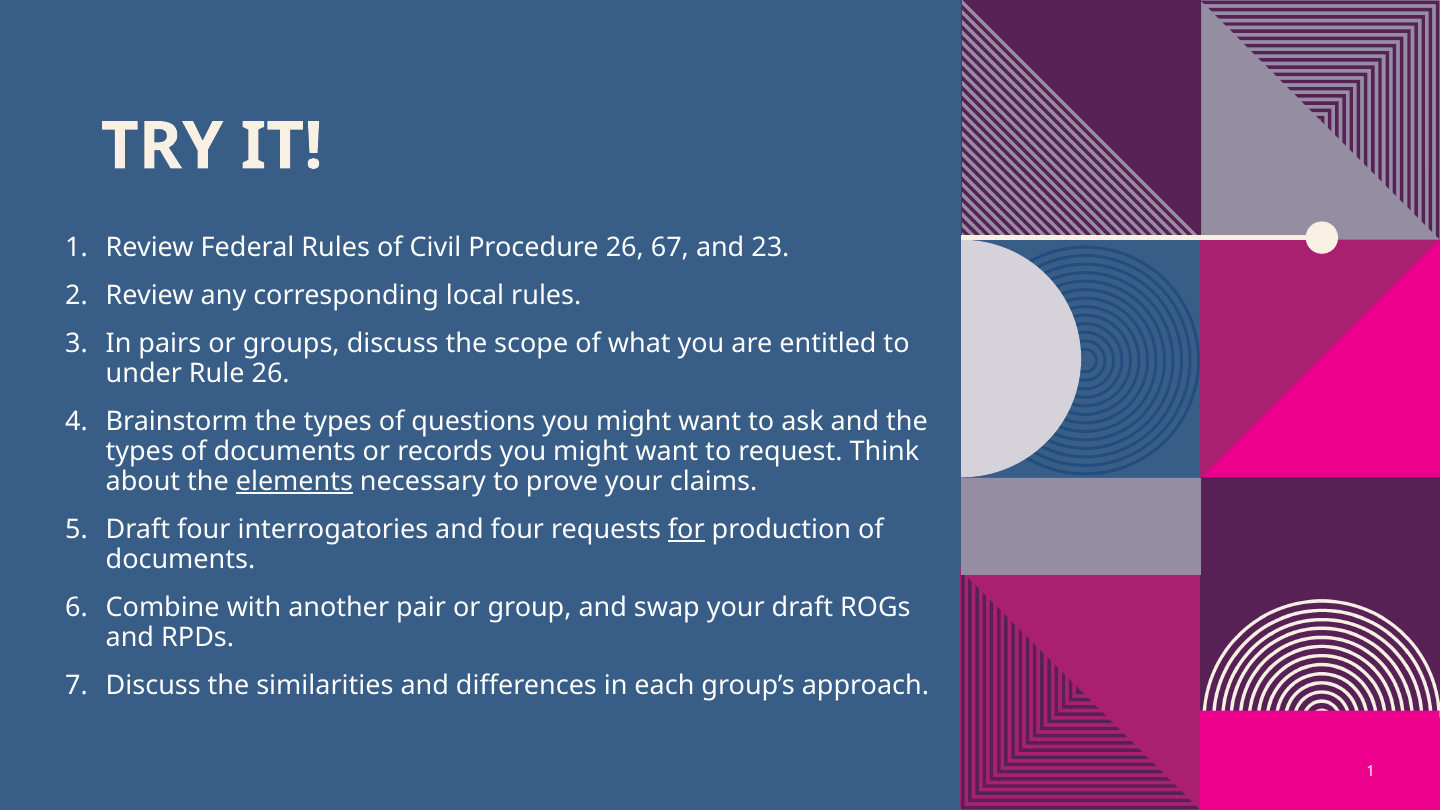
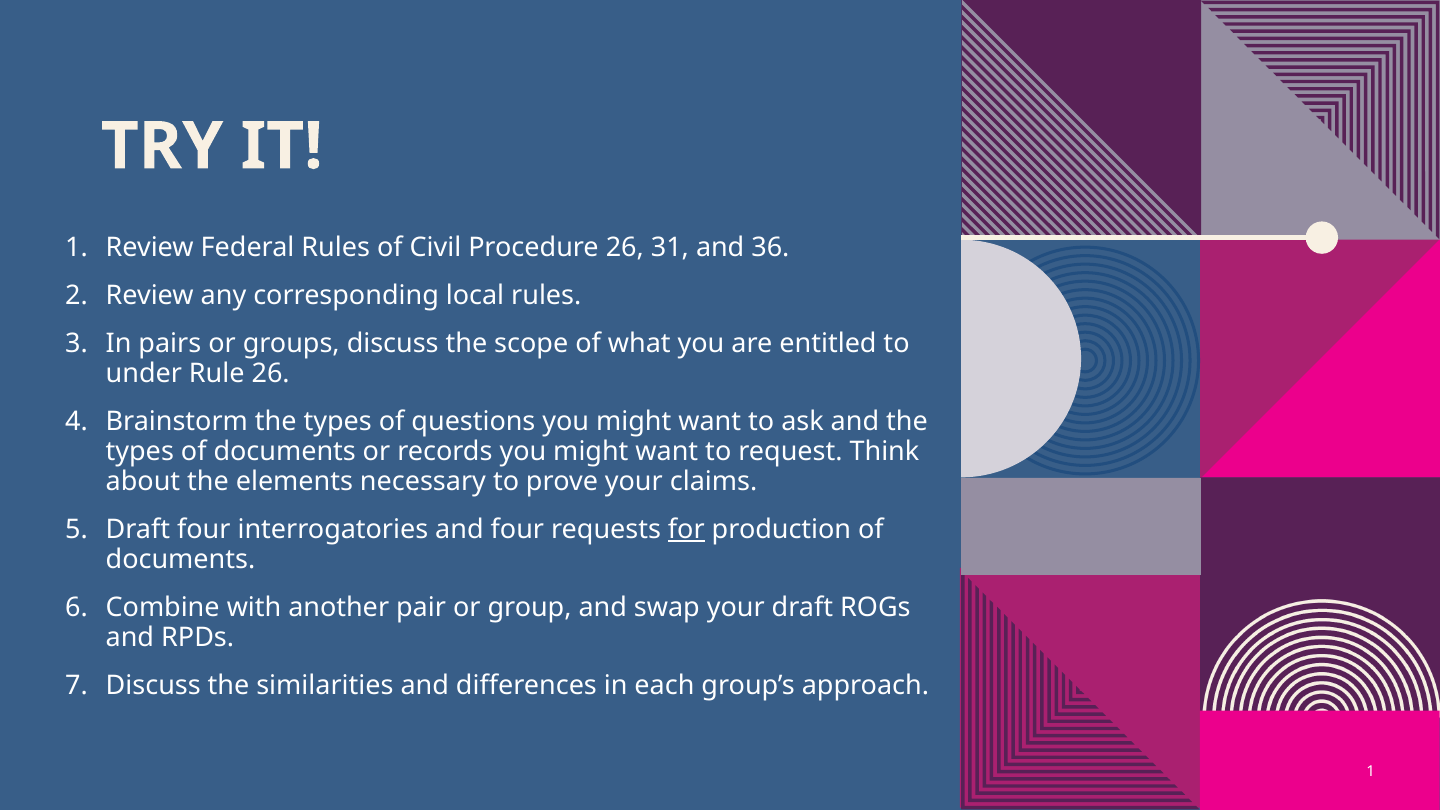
67: 67 -> 31
23: 23 -> 36
elements underline: present -> none
